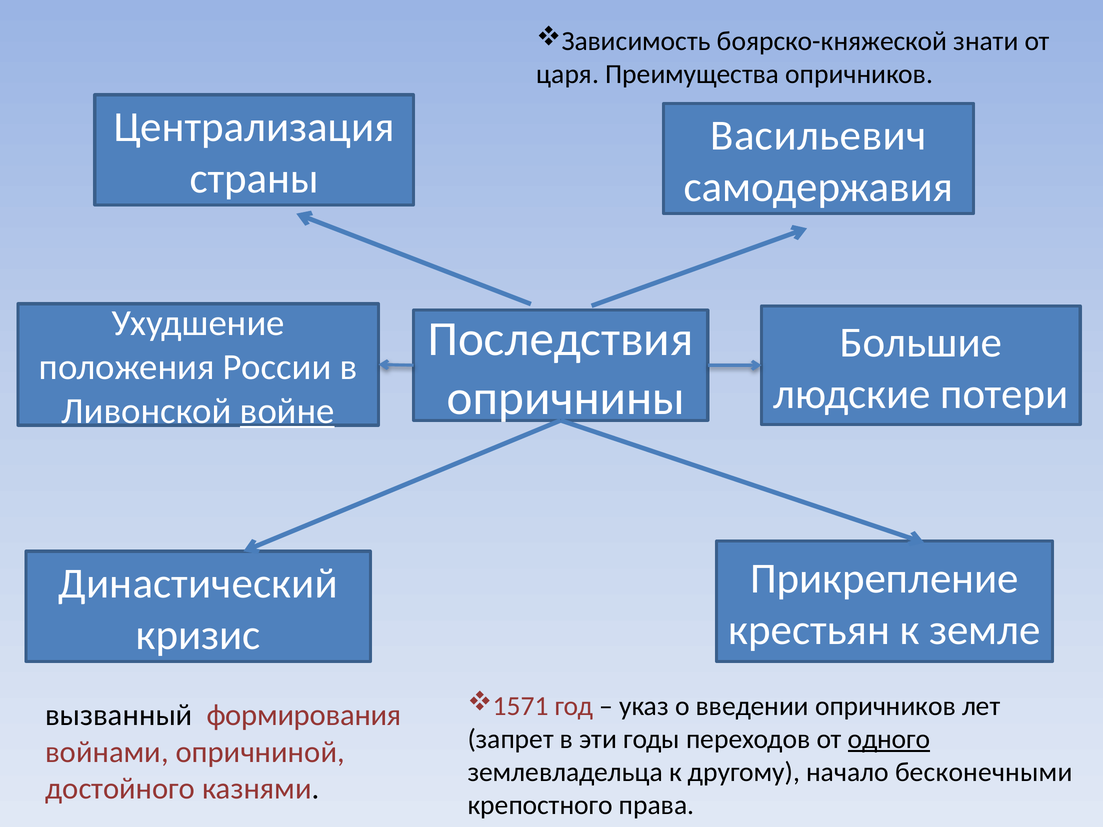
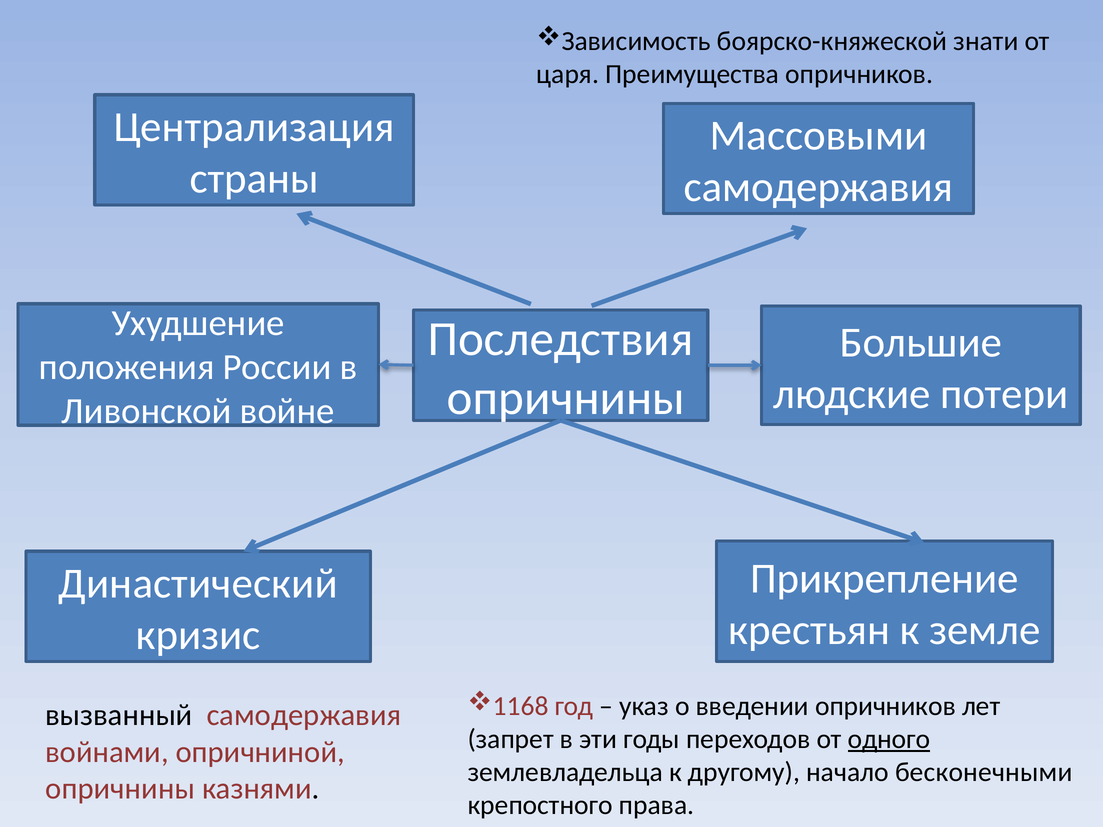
Васильевич: Васильевич -> Массовыми
войне underline: present -> none
1571: 1571 -> 1168
вызванный формирования: формирования -> самодержавия
достойного at (120, 789): достойного -> опричнины
